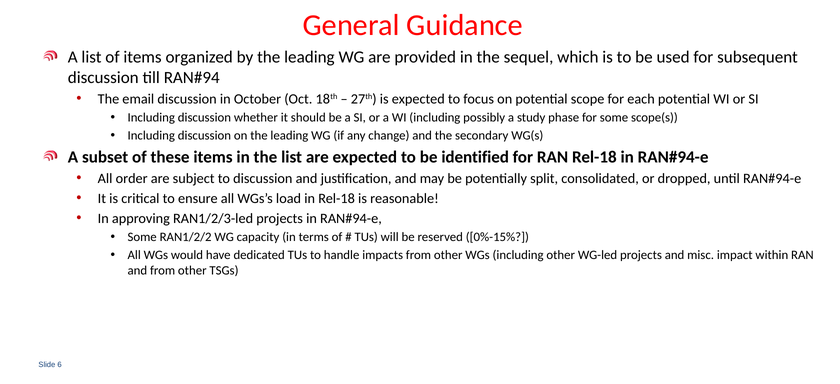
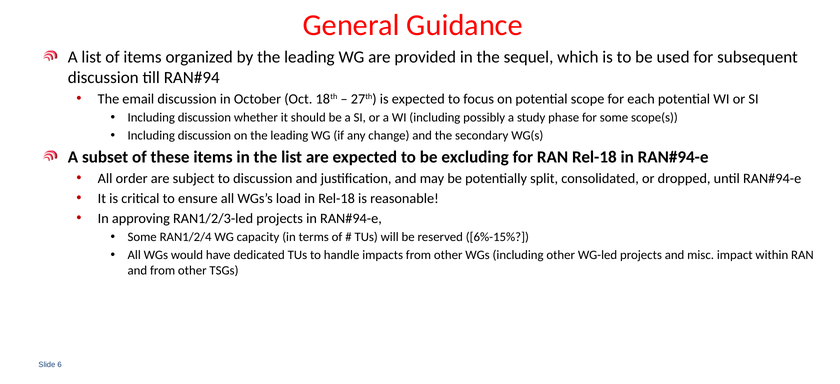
identified: identified -> excluding
RAN1/2/2: RAN1/2/2 -> RAN1/2/4
0%-15%: 0%-15% -> 6%-15%
